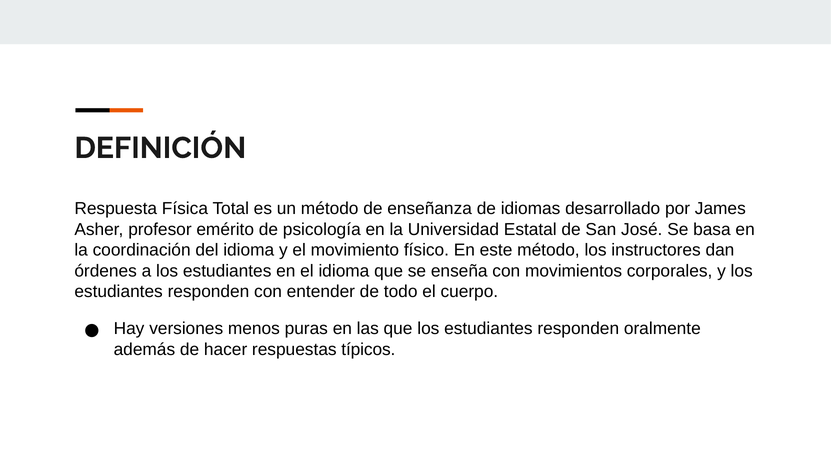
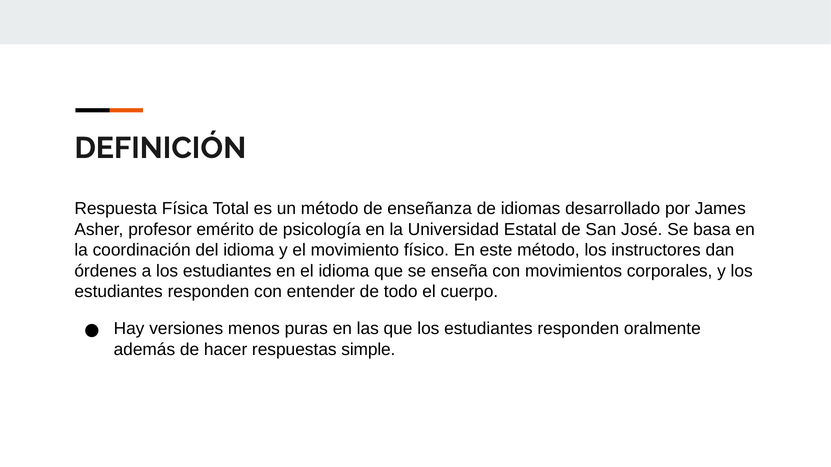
típicos: típicos -> simple
